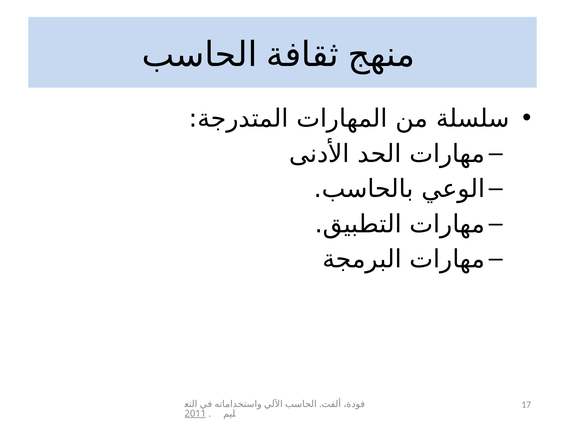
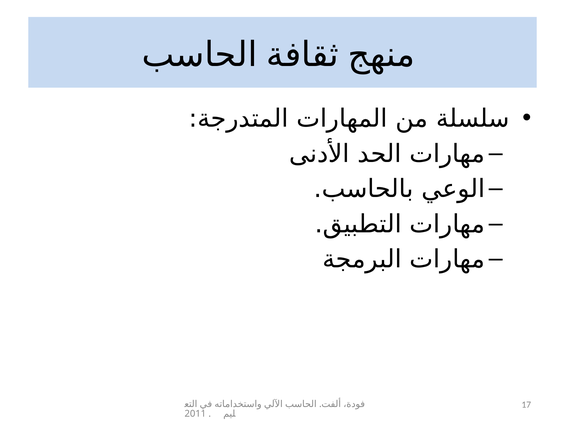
2011 underline: present -> none
